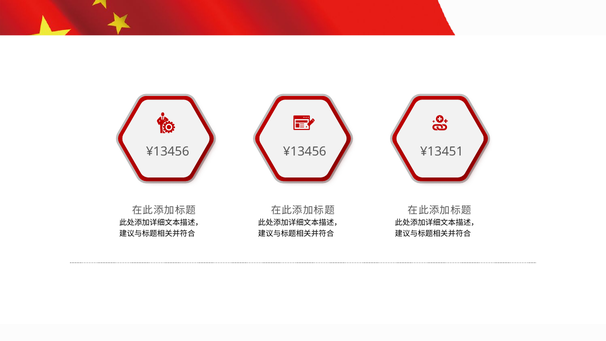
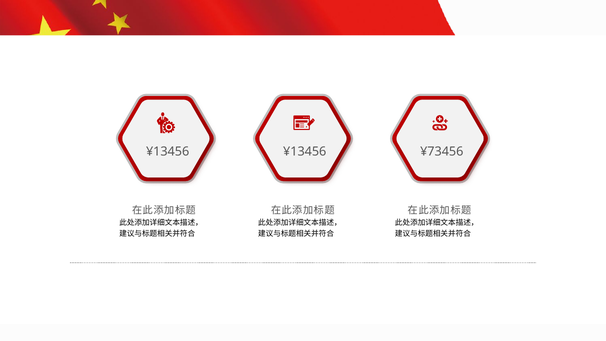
¥13451: ¥13451 -> ¥73456
